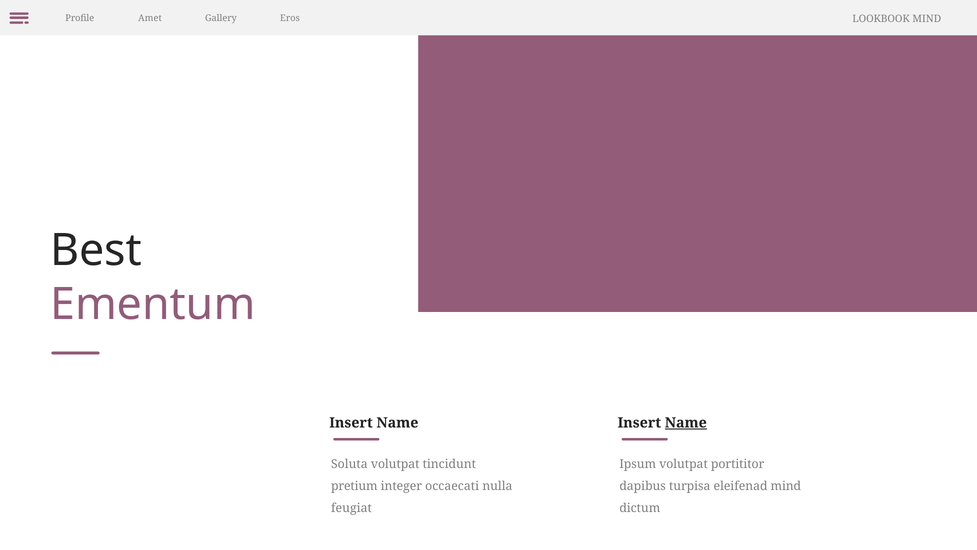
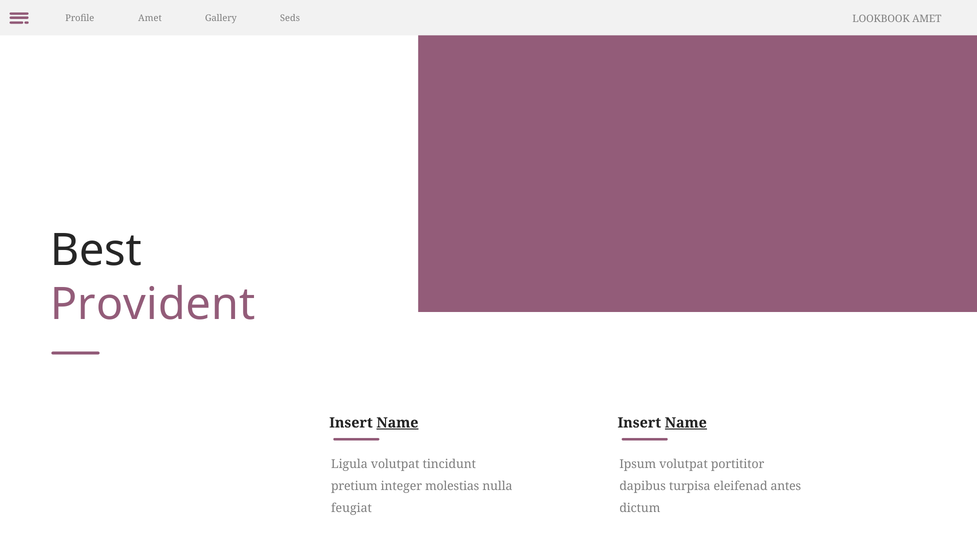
Eros: Eros -> Seds
LOOKBOOK MIND: MIND -> AMET
Ementum: Ementum -> Provident
Name at (397, 422) underline: none -> present
Soluta: Soluta -> Ligula
occaecati: occaecati -> molestias
eleifenad mind: mind -> antes
